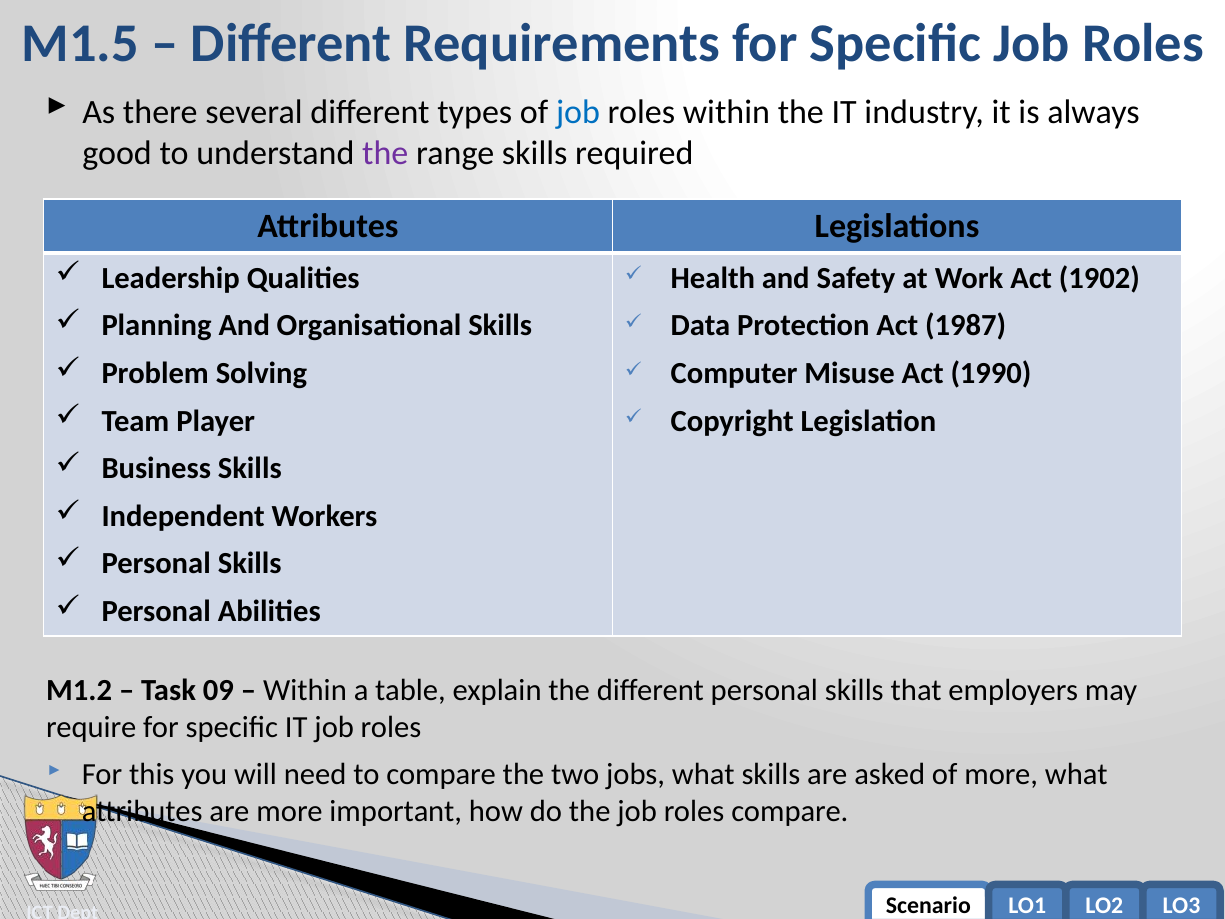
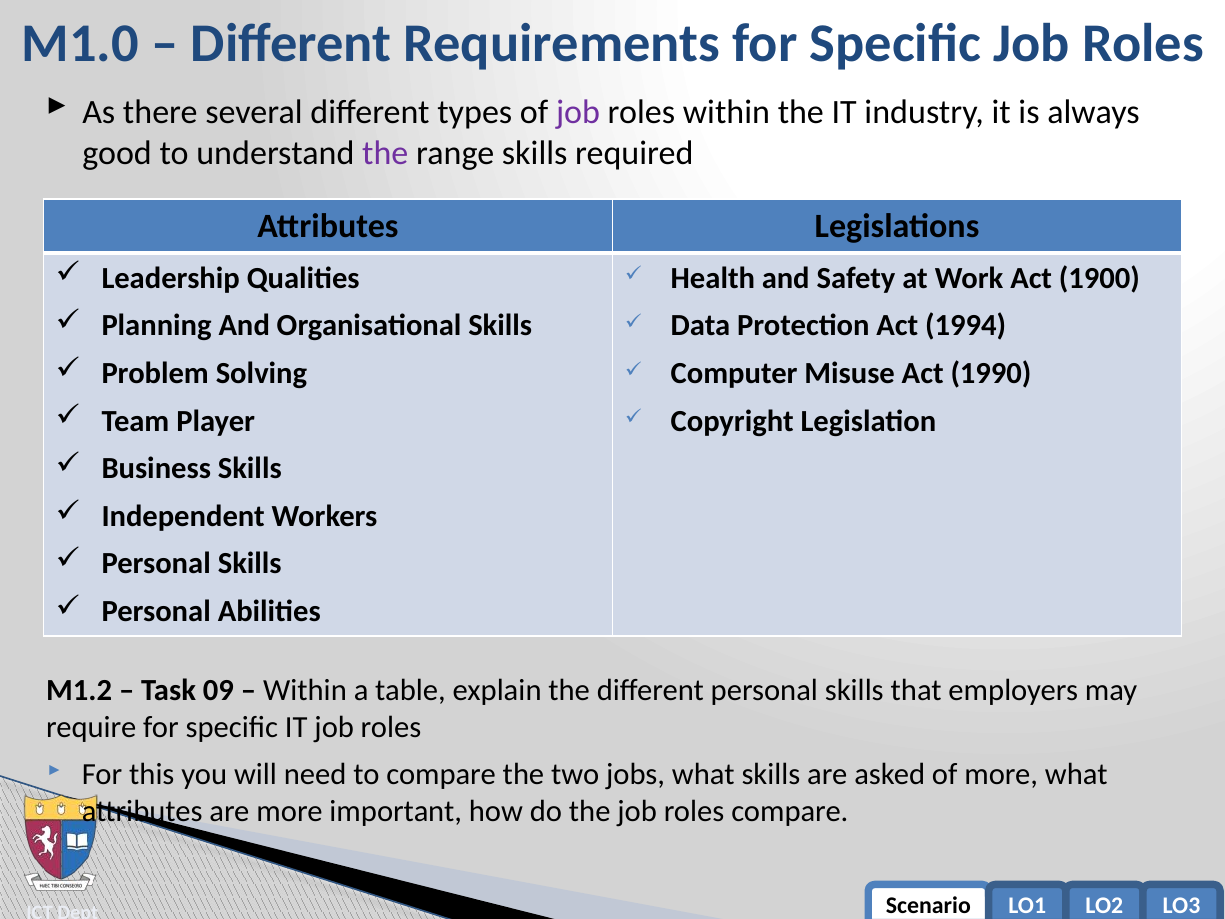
M1.5: M1.5 -> M1.0
job at (578, 112) colour: blue -> purple
1902: 1902 -> 1900
1987: 1987 -> 1994
